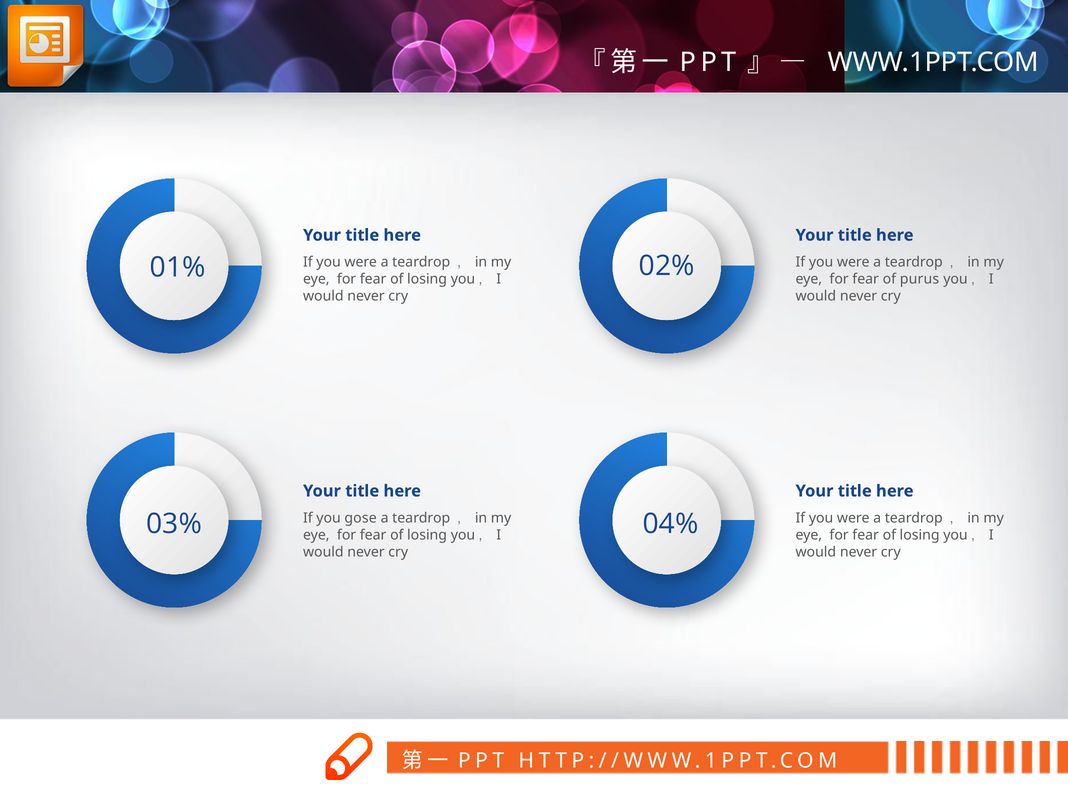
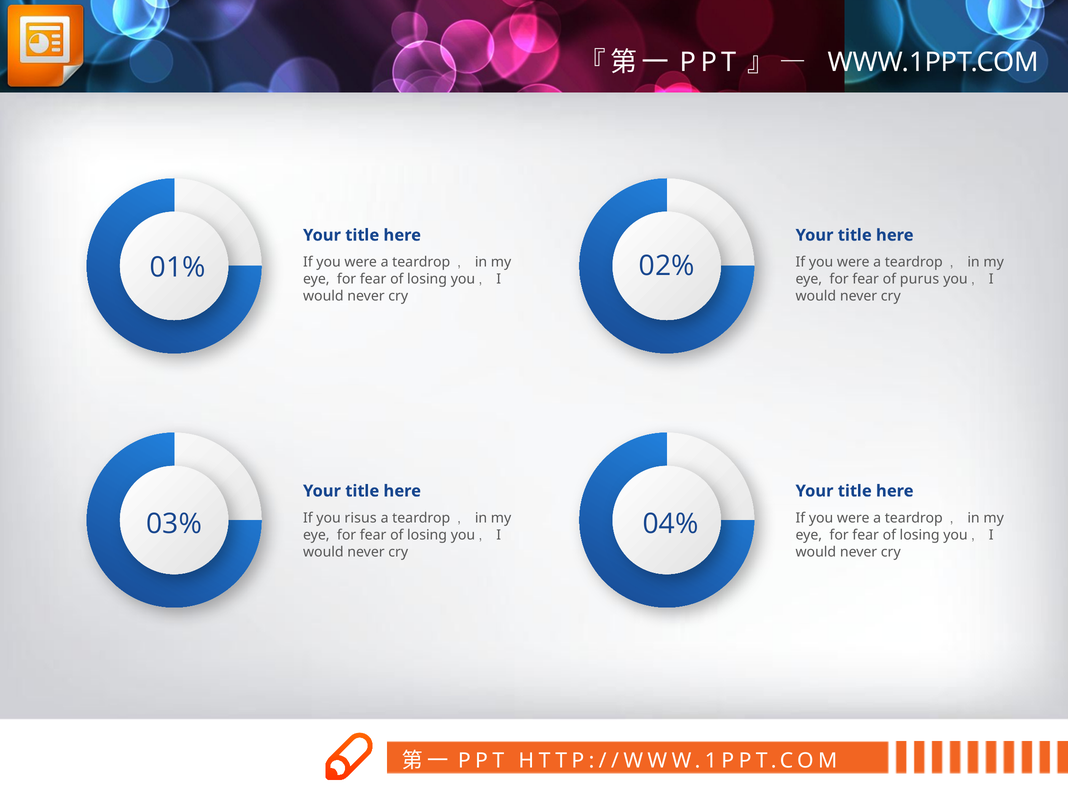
gose: gose -> risus
